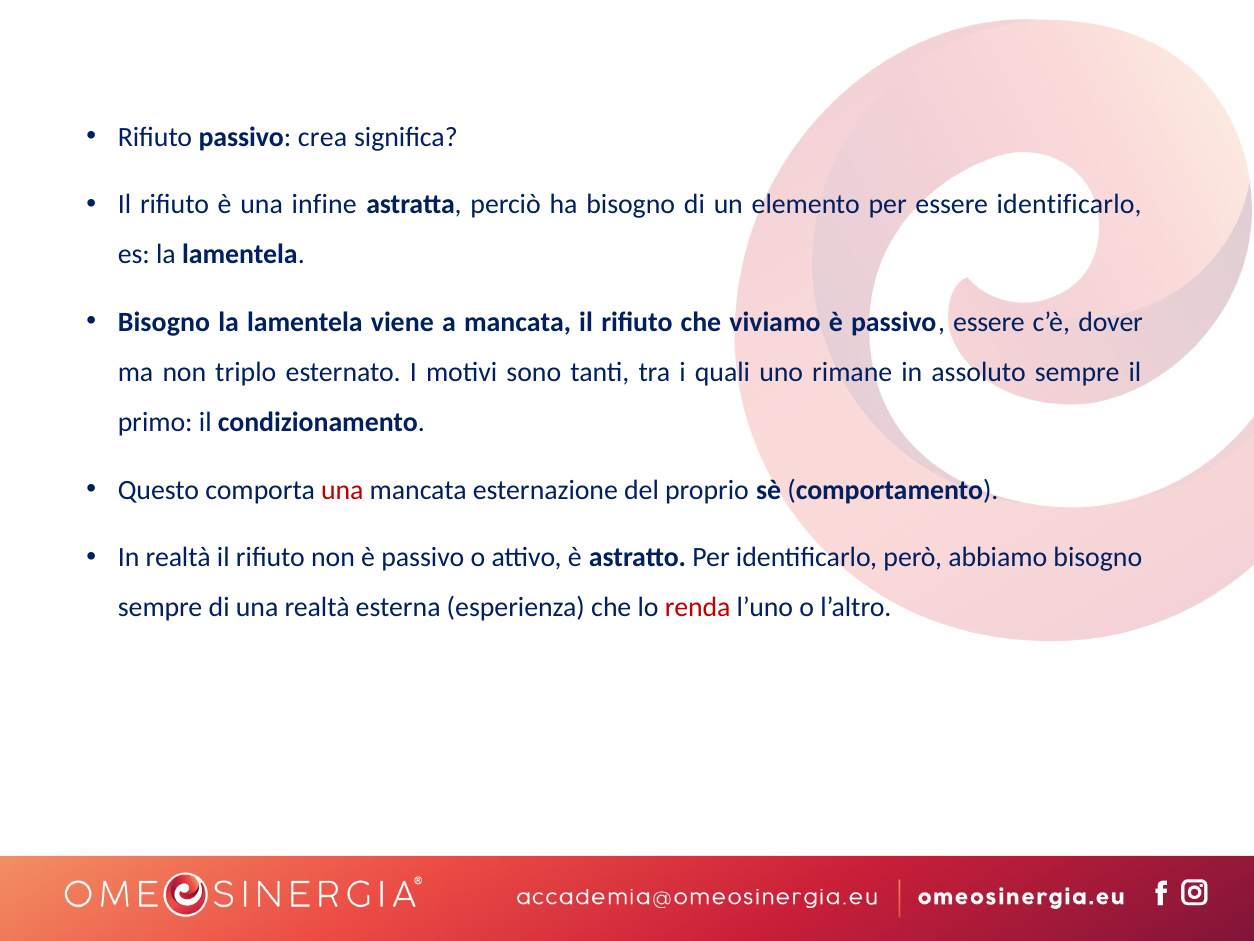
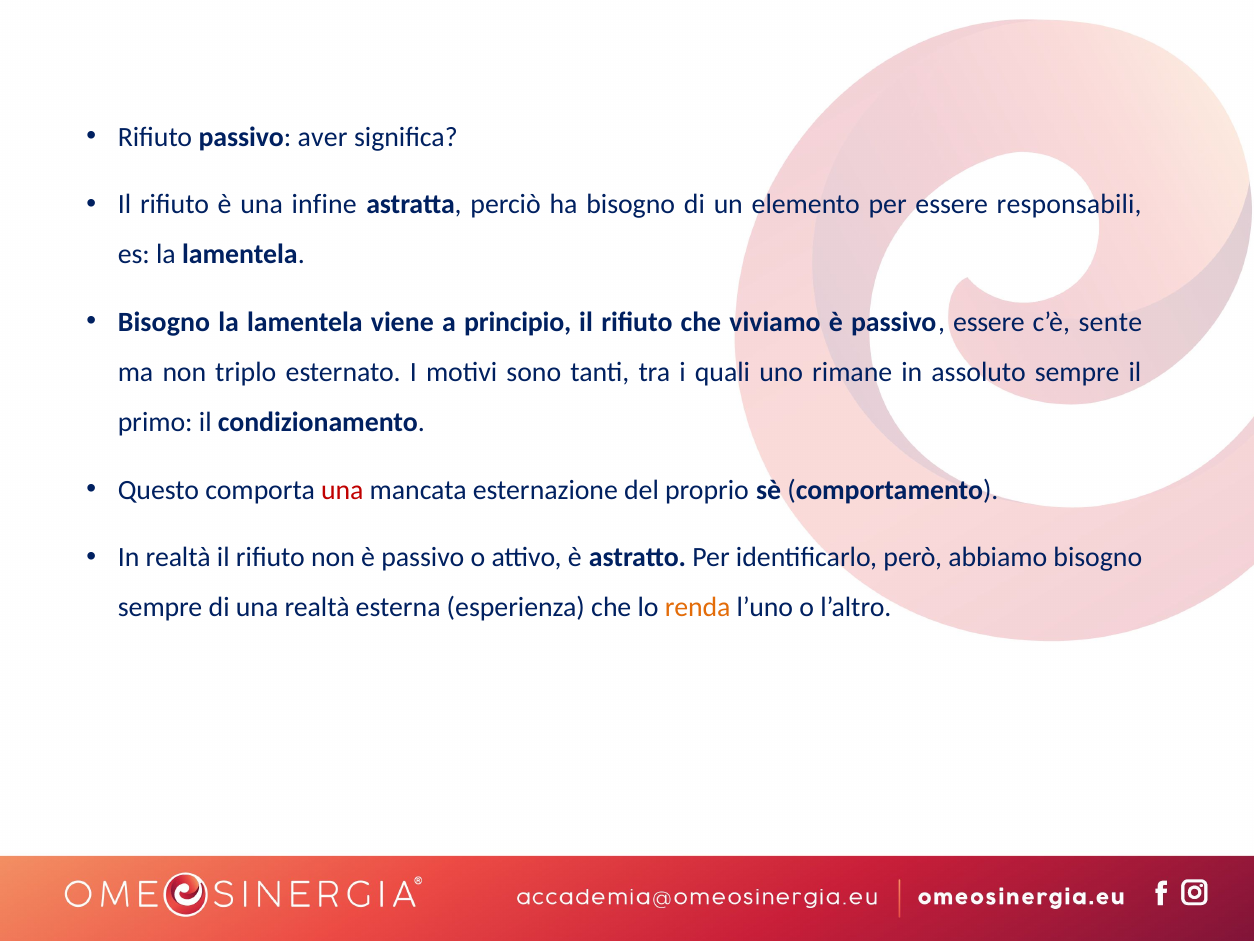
crea: crea -> aver
essere identificarlo: identificarlo -> responsabili
a mancata: mancata -> principio
dover: dover -> sente
renda colour: red -> orange
